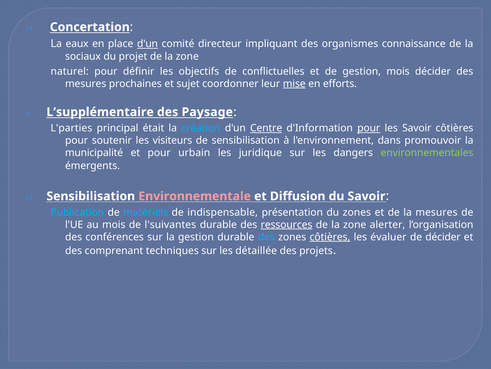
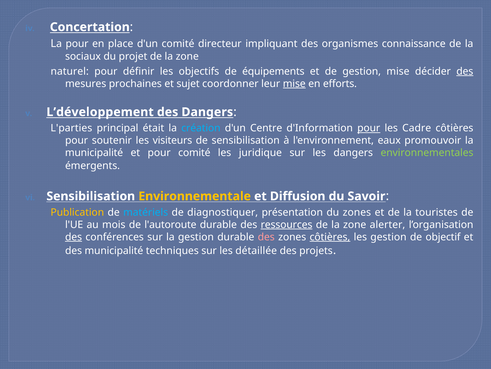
La eaux: eaux -> pour
d'un at (148, 44) underline: present -> none
conflictuelles: conflictuelles -> équipements
gestion mois: mois -> mise
des at (465, 71) underline: none -> present
L’supplémentaire: L’supplémentaire -> L’développement
des Paysage: Paysage -> Dangers
Centre underline: present -> none
les Savoir: Savoir -> Cadre
dans: dans -> eaux
pour urbain: urbain -> comité
Environnementale colour: pink -> yellow
Publication colour: light blue -> yellow
indispensable: indispensable -> diagnostiquer
la mesures: mesures -> touristes
l'suivantes: l'suivantes -> l'autoroute
des at (74, 236) underline: none -> present
des at (266, 236) colour: light blue -> pink
les évaluer: évaluer -> gestion
de décider: décider -> objectif
des comprenant: comprenant -> municipalité
